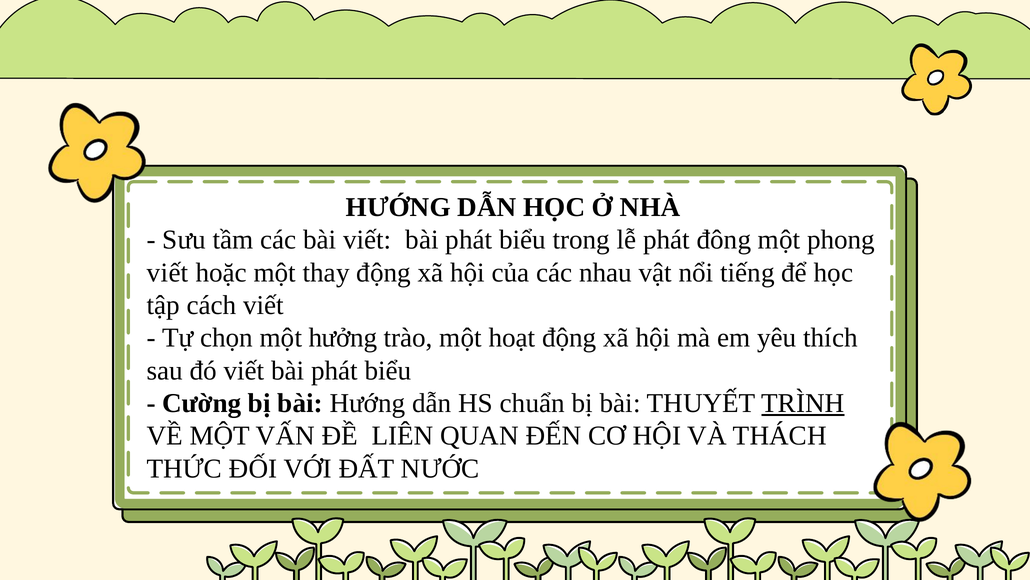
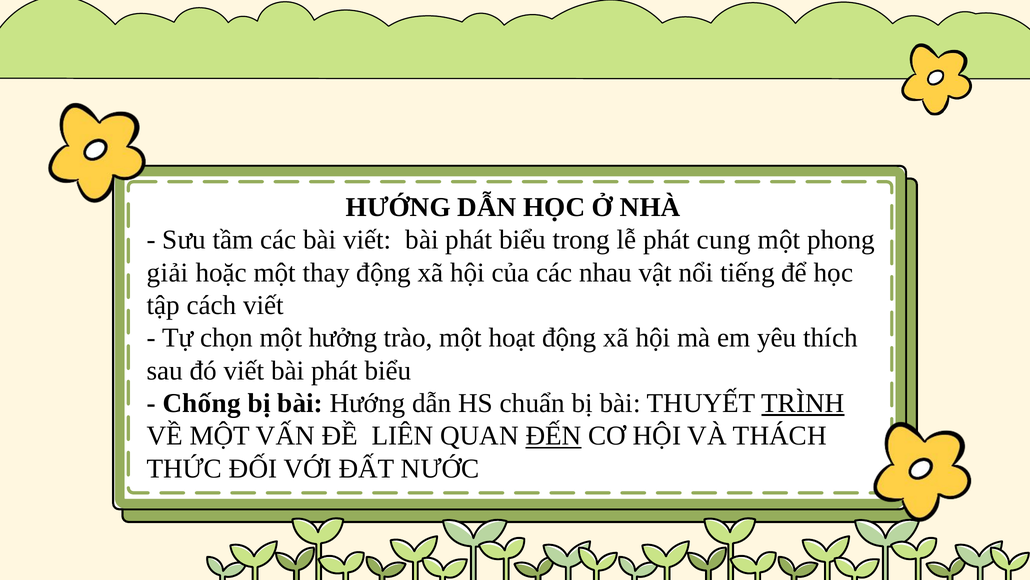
đông: đông -> cung
viết at (168, 272): viết -> giải
Cường: Cường -> Chống
ĐẾN underline: none -> present
